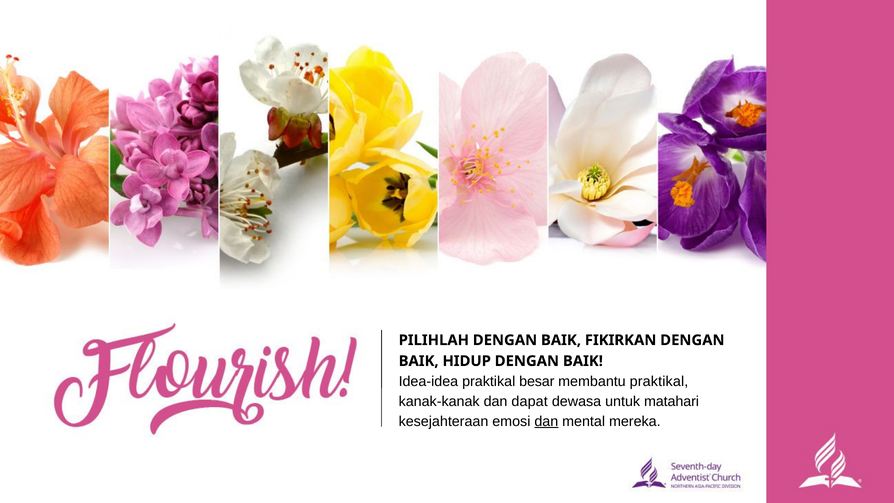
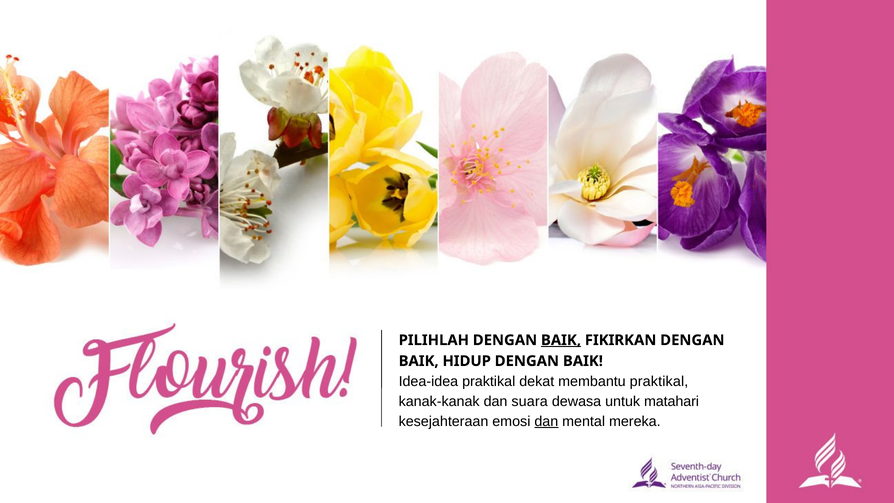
BAIK at (561, 340) underline: none -> present
besar: besar -> dekat
dapat: dapat -> suara
